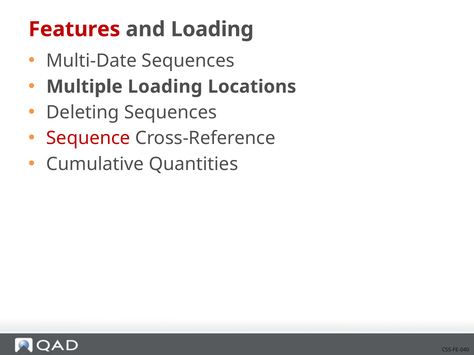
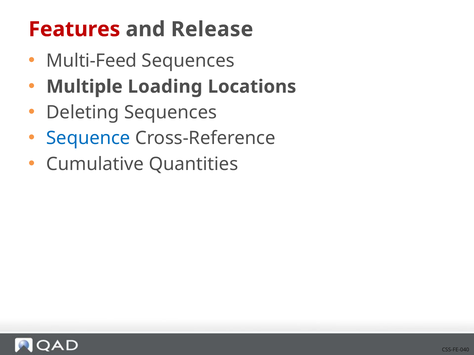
and Loading: Loading -> Release
Multi-Date: Multi-Date -> Multi-Feed
Sequence colour: red -> blue
